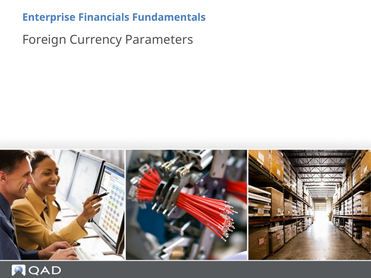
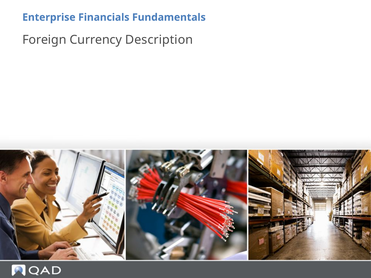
Parameters: Parameters -> Description
